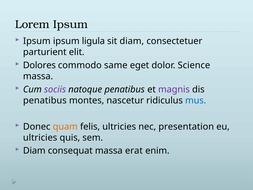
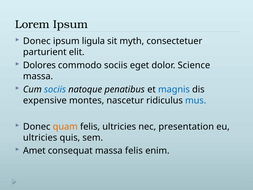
Ipsum at (37, 41): Ipsum -> Donec
sit diam: diam -> myth
commodo same: same -> sociis
sociis at (55, 89) colour: purple -> blue
magnis colour: purple -> blue
penatibus at (45, 100): penatibus -> expensive
Diam at (34, 151): Diam -> Amet
massa erat: erat -> felis
